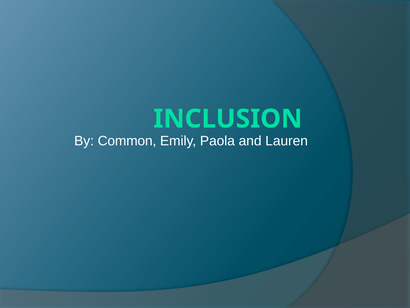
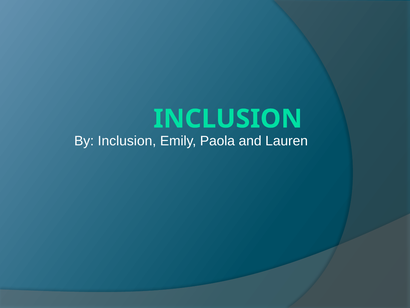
By Common: Common -> Inclusion
